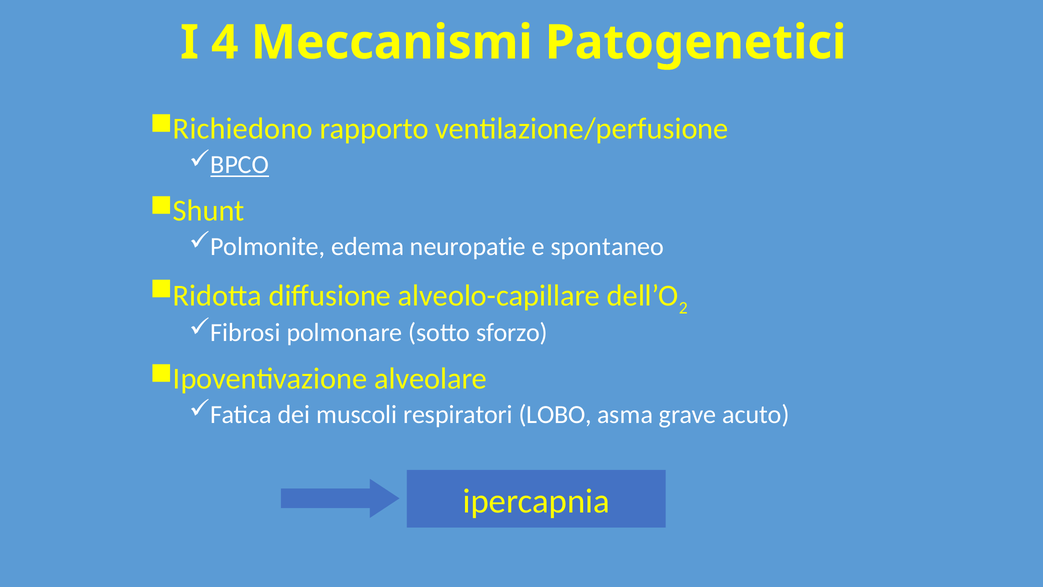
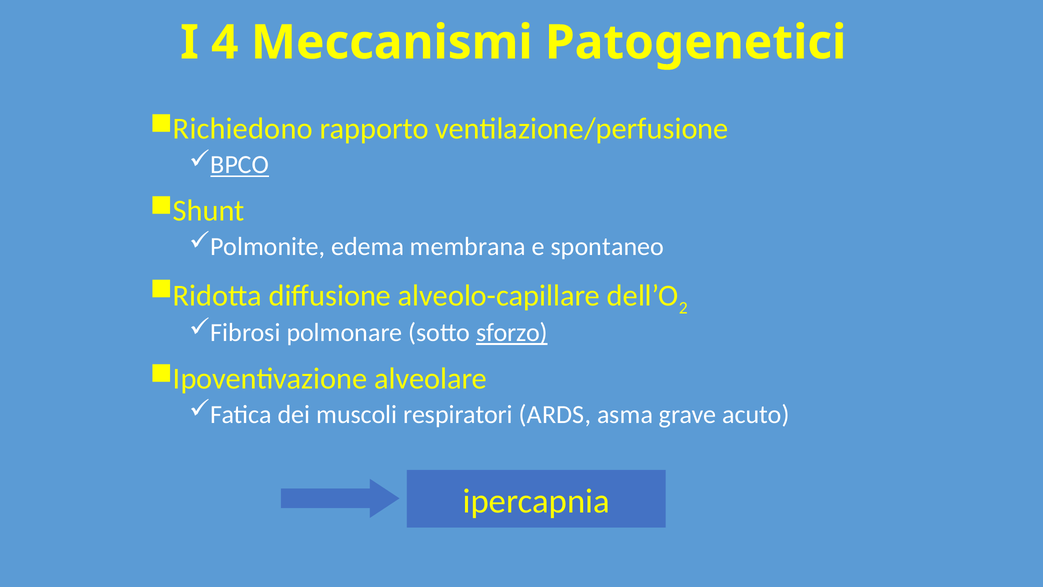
neuropatie: neuropatie -> membrana
sforzo underline: none -> present
LOBO: LOBO -> ARDS
